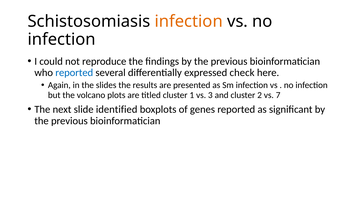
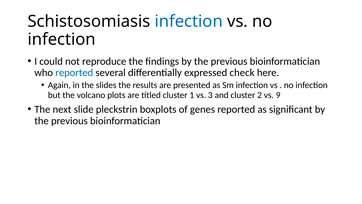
infection at (189, 21) colour: orange -> blue
7: 7 -> 9
identified: identified -> pleckstrin
